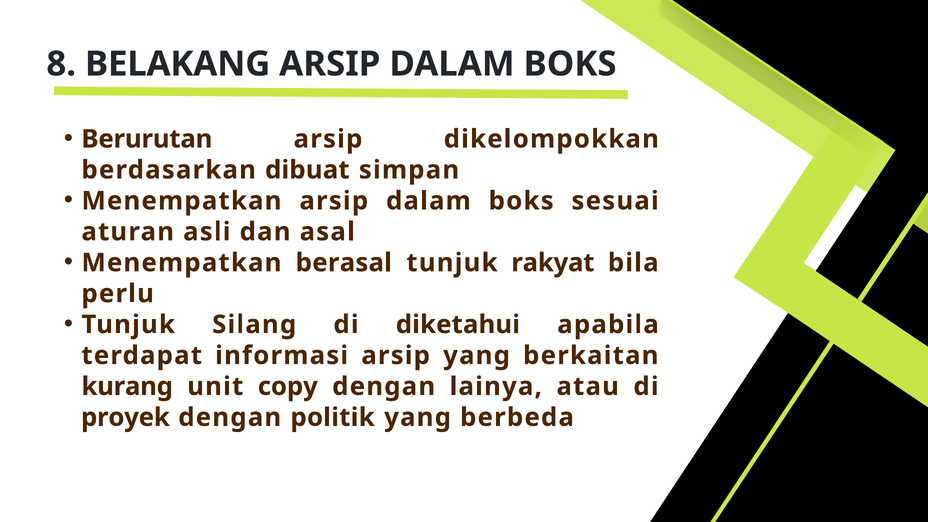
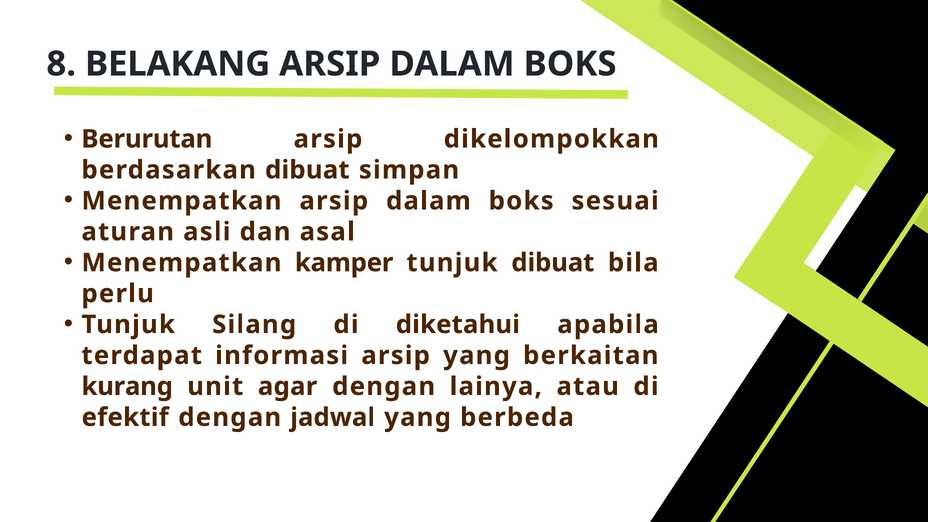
berasal: berasal -> kamper
tunjuk rakyat: rakyat -> dibuat
copy: copy -> agar
proyek: proyek -> efektif
politik: politik -> jadwal
